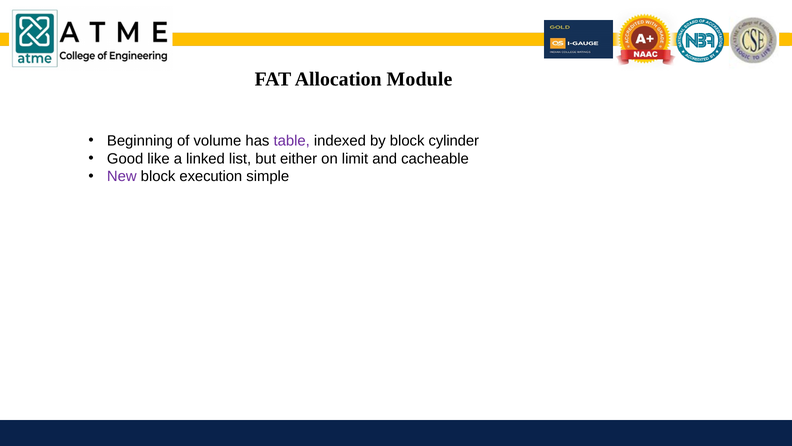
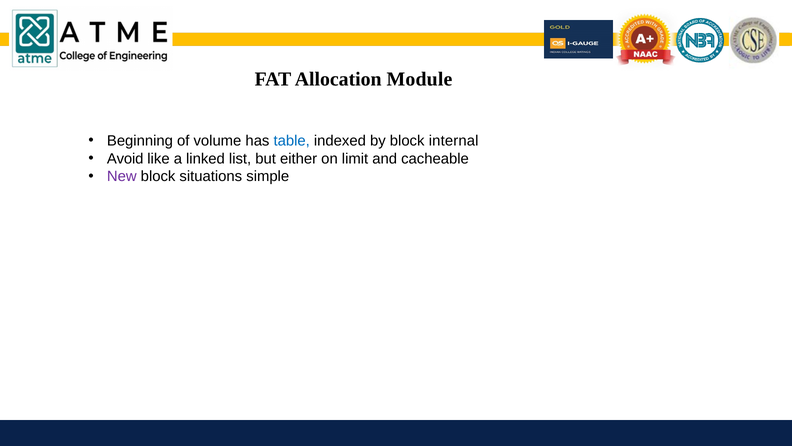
table colour: purple -> blue
cylinder: cylinder -> internal
Good: Good -> Avoid
execution: execution -> situations
